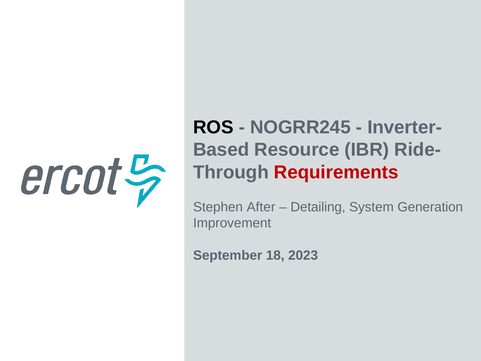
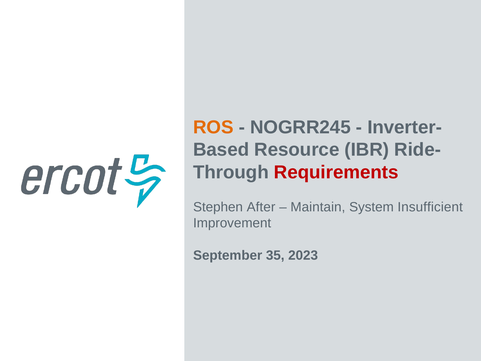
ROS colour: black -> orange
Detailing: Detailing -> Maintain
Generation: Generation -> Insufficient
18: 18 -> 35
